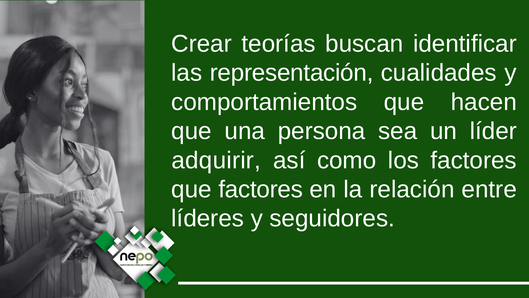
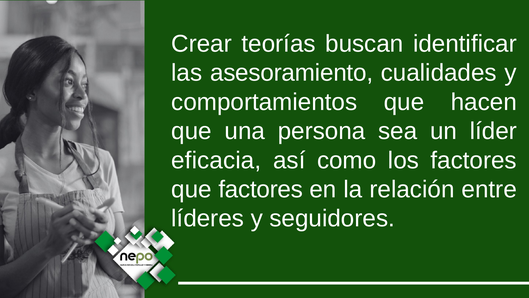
representación: representación -> asesoramiento
adquirir: adquirir -> eficacia
